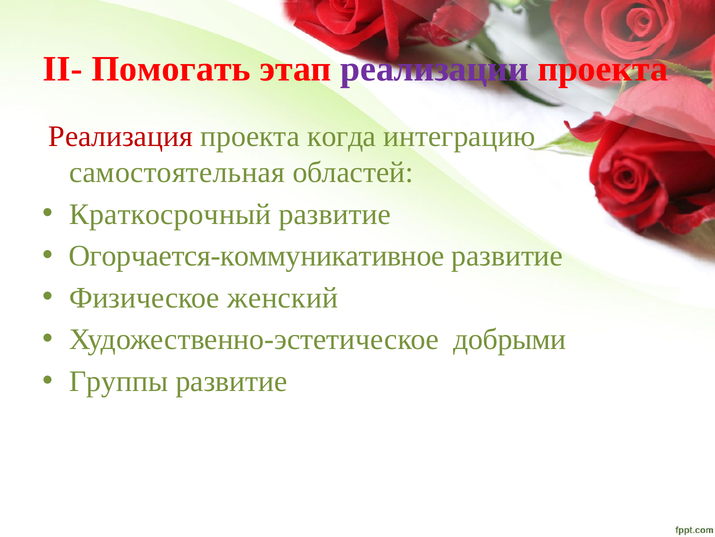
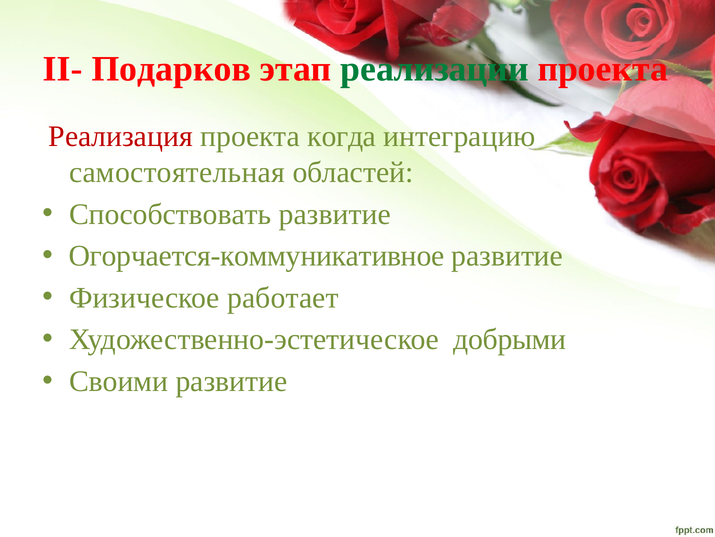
Помогать: Помогать -> Подарков
реализации colour: purple -> green
Краткосрочный: Краткосрочный -> Способствовать
женский: женский -> работает
Группы: Группы -> Своими
